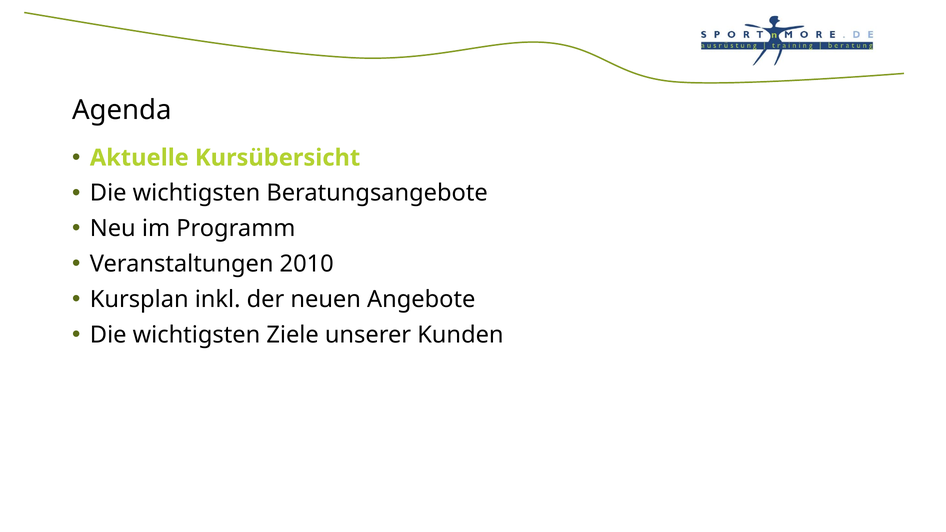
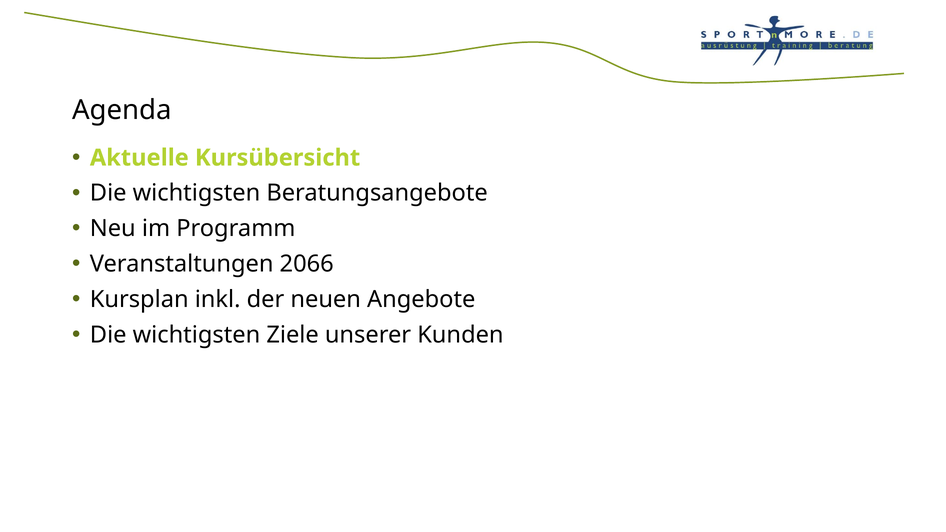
2010: 2010 -> 2066
